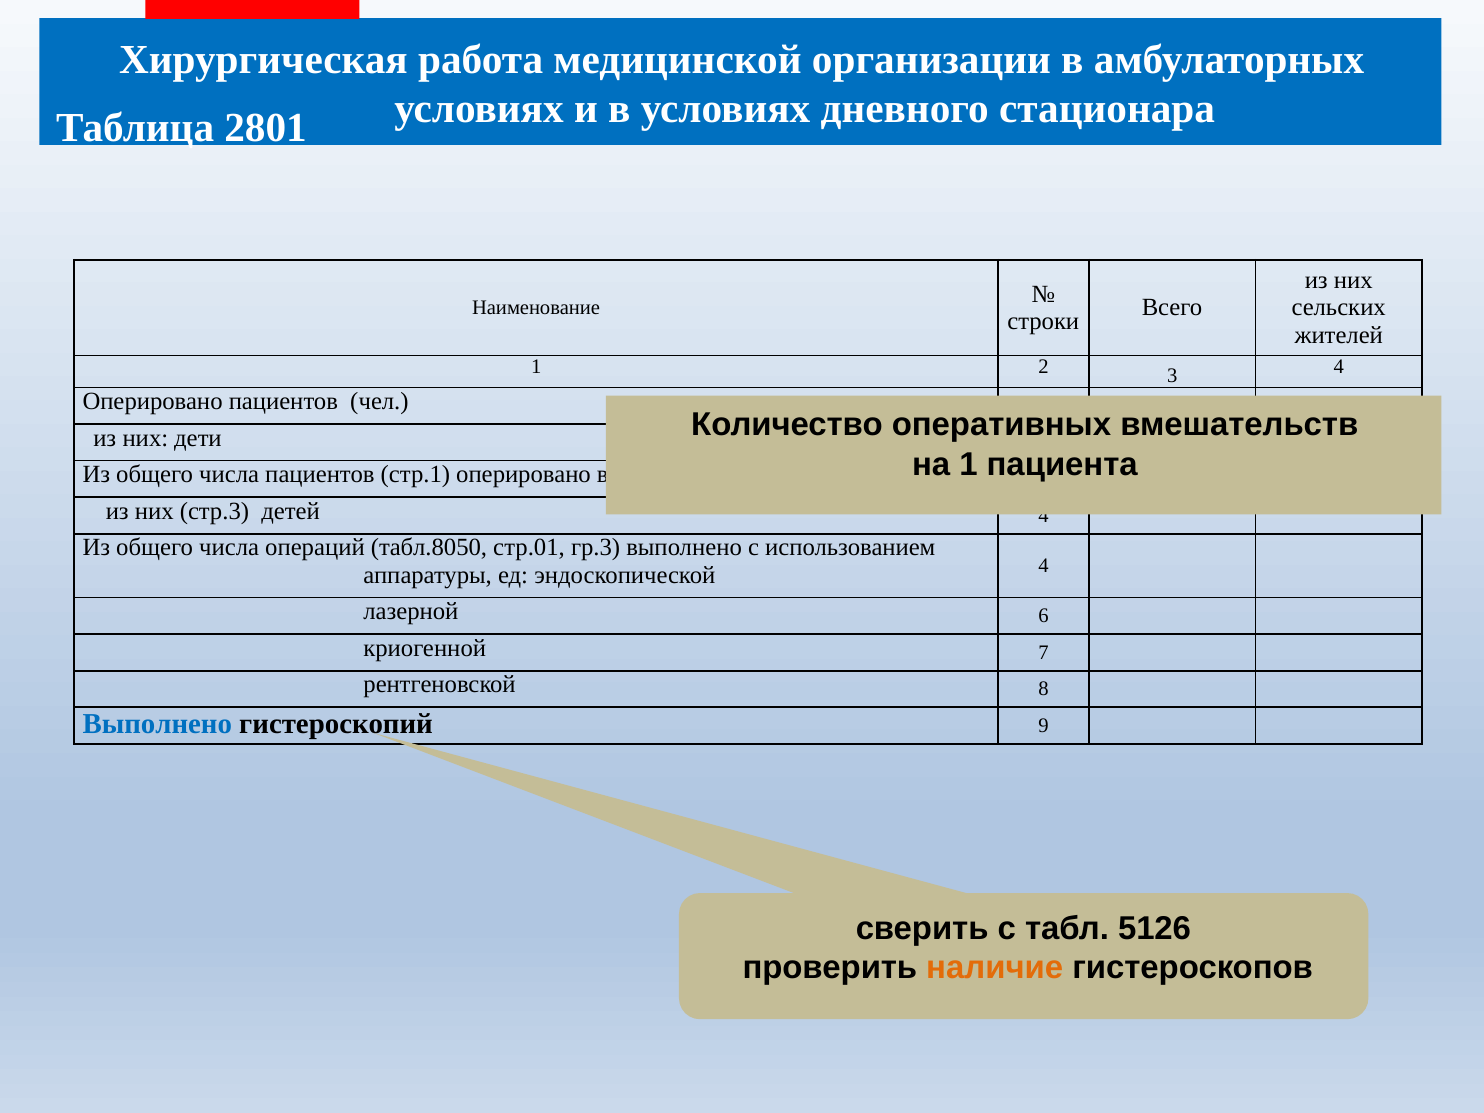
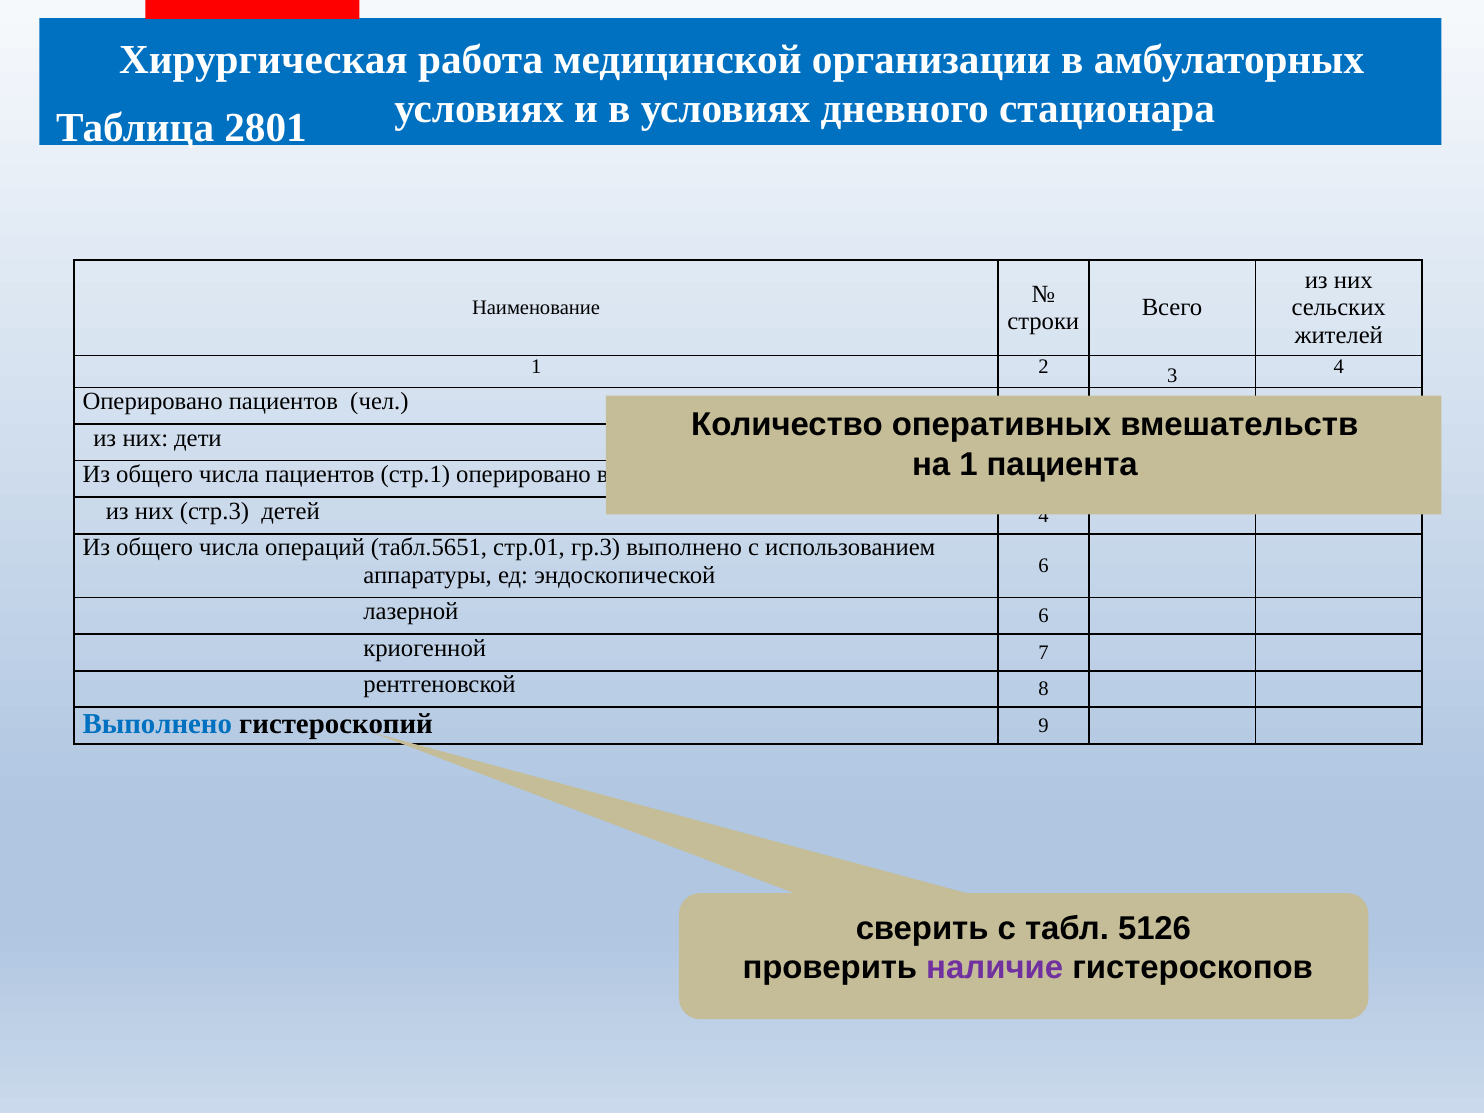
табл.8050: табл.8050 -> табл.5651
эндоскопической 4: 4 -> 6
наличие colour: orange -> purple
